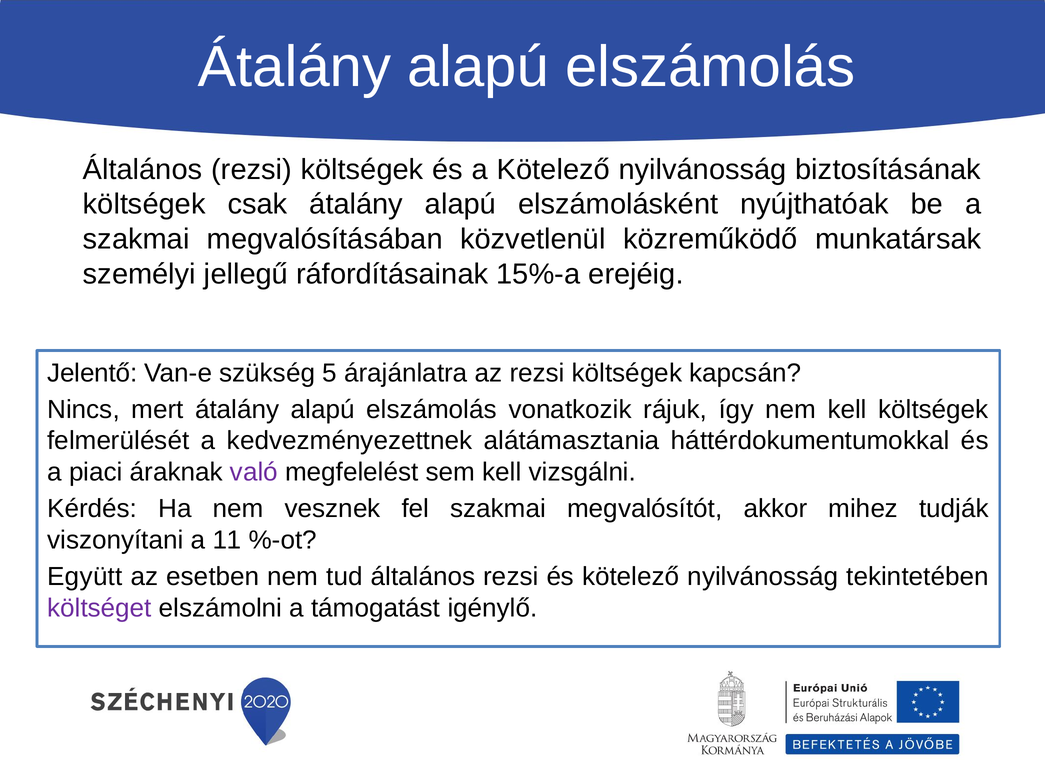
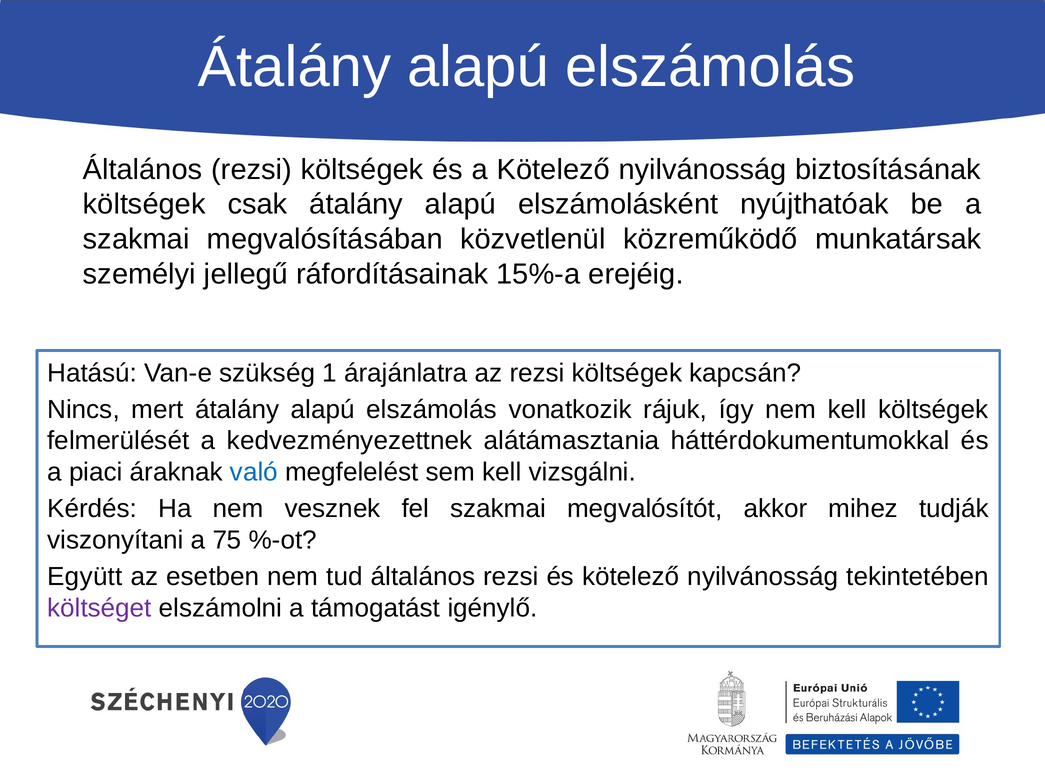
Jelentő: Jelentő -> Hatású
5: 5 -> 1
való colour: purple -> blue
11: 11 -> 75
